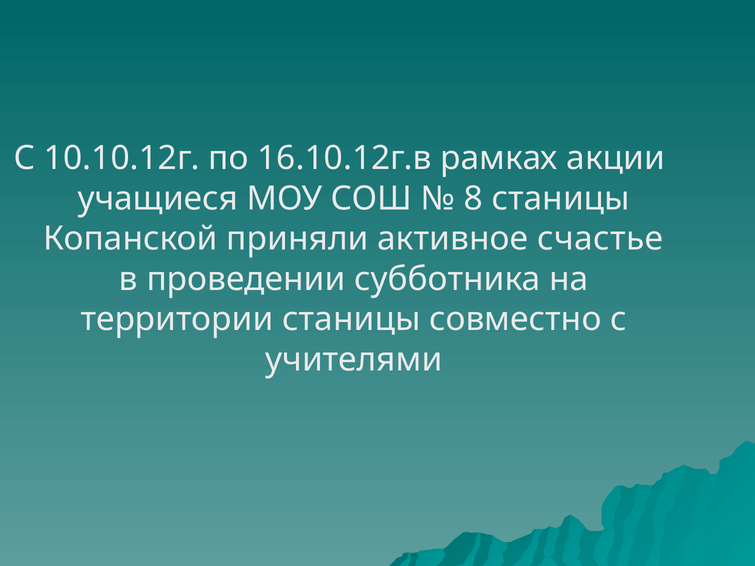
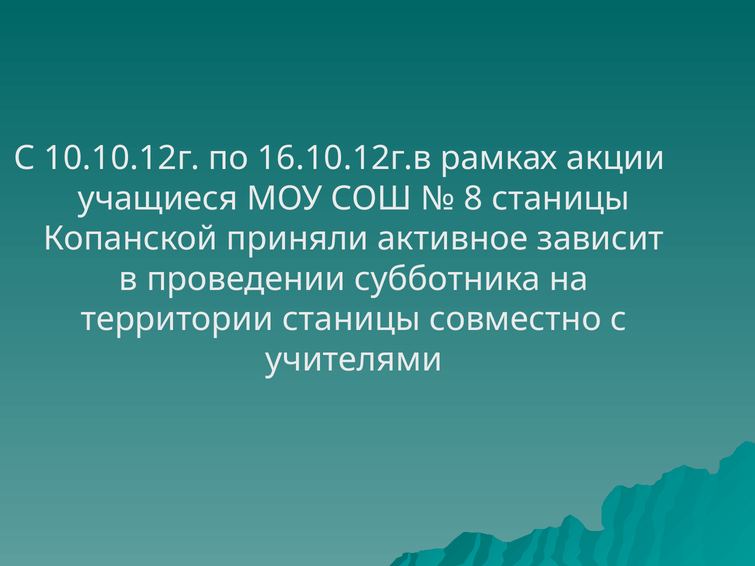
счастье: счастье -> зависит
